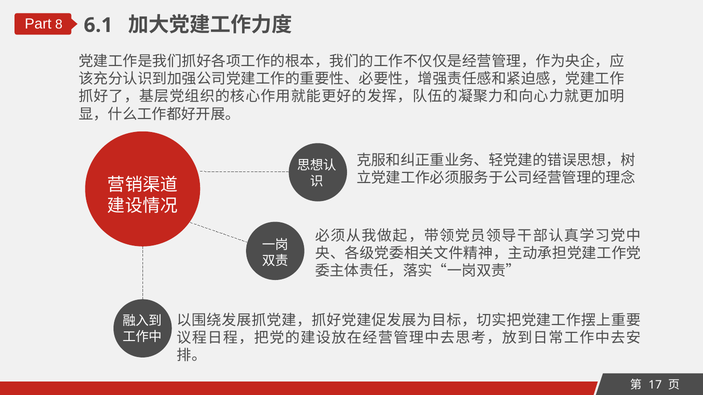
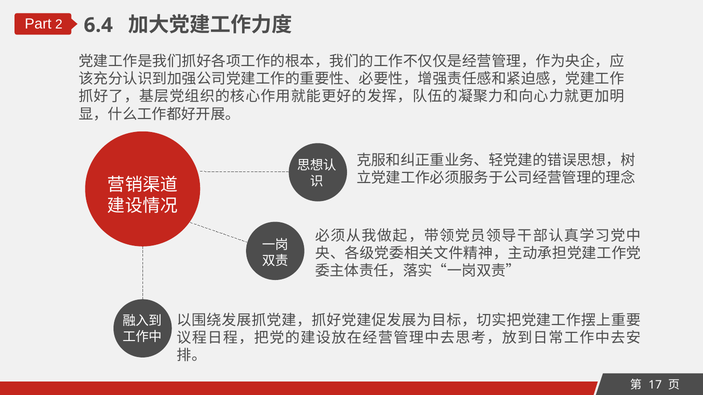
8: 8 -> 2
6.1: 6.1 -> 6.4
